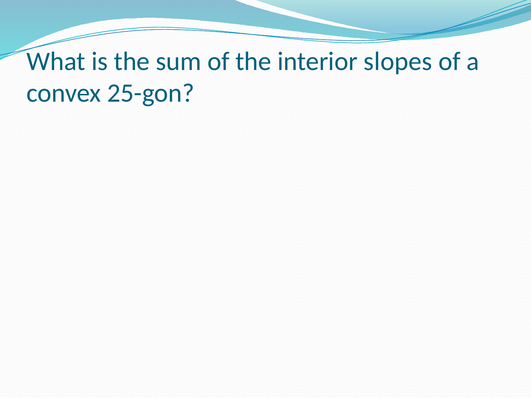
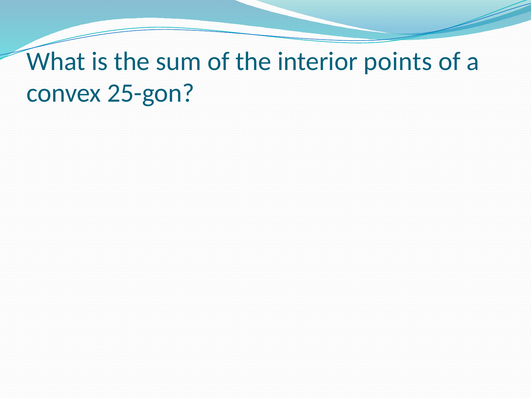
slopes: slopes -> points
